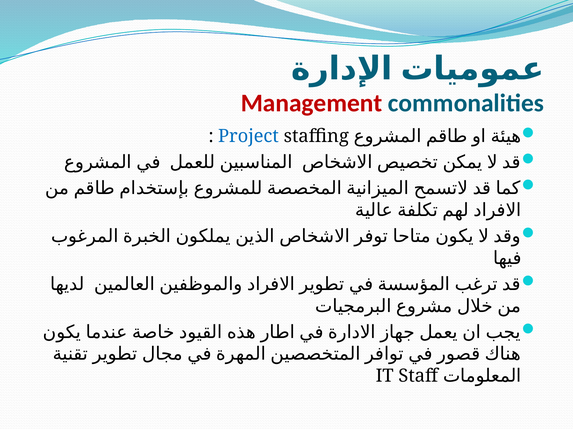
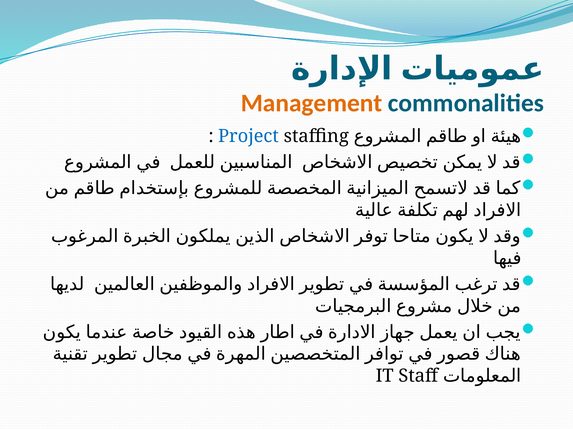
Management colour: red -> orange
